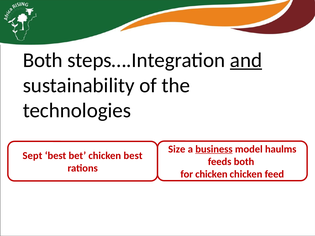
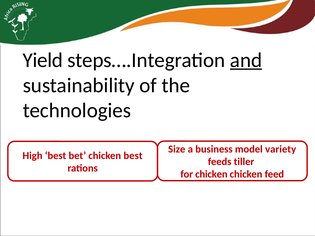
Both at (43, 60): Both -> Yield
business underline: present -> none
haulms: haulms -> variety
Sept: Sept -> High
feeds both: both -> tiller
